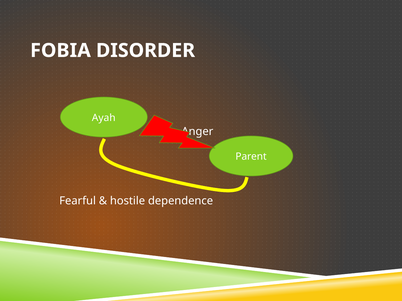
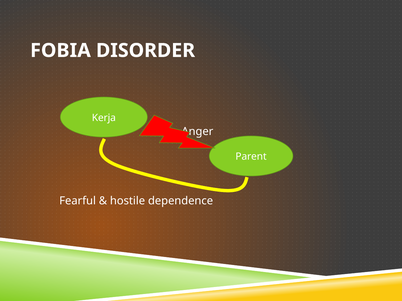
Ayah: Ayah -> Kerja
